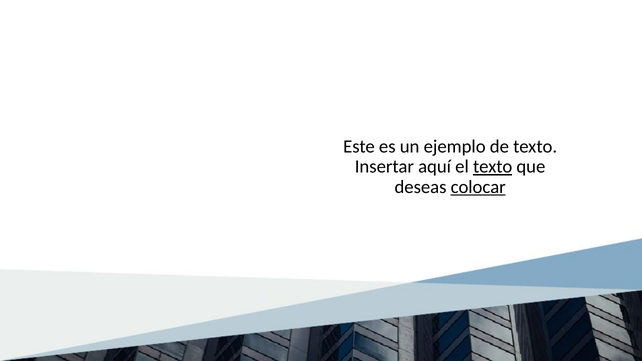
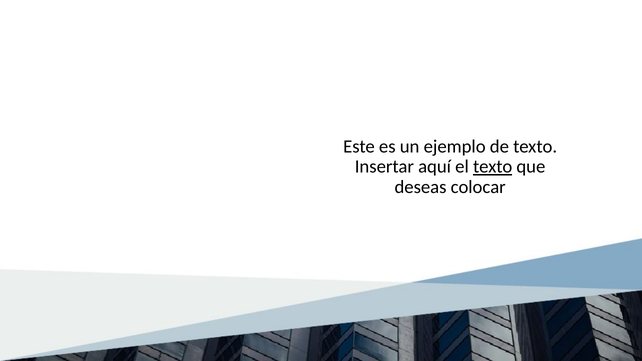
colocar underline: present -> none
